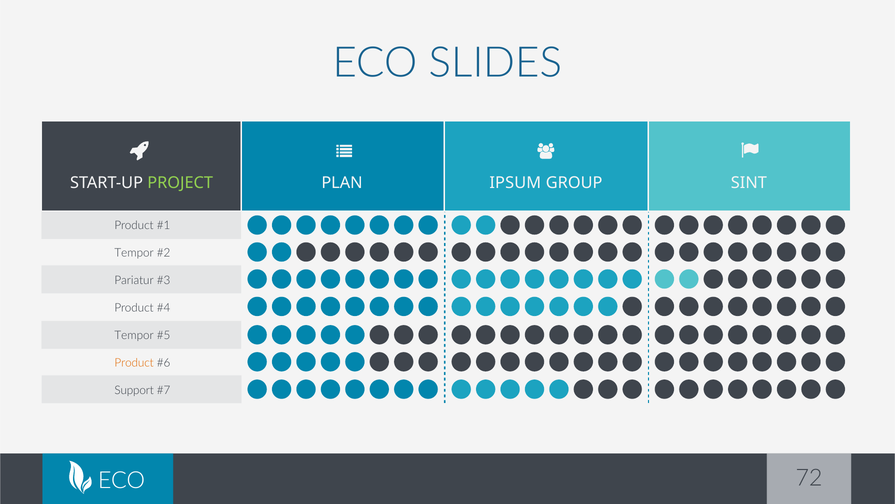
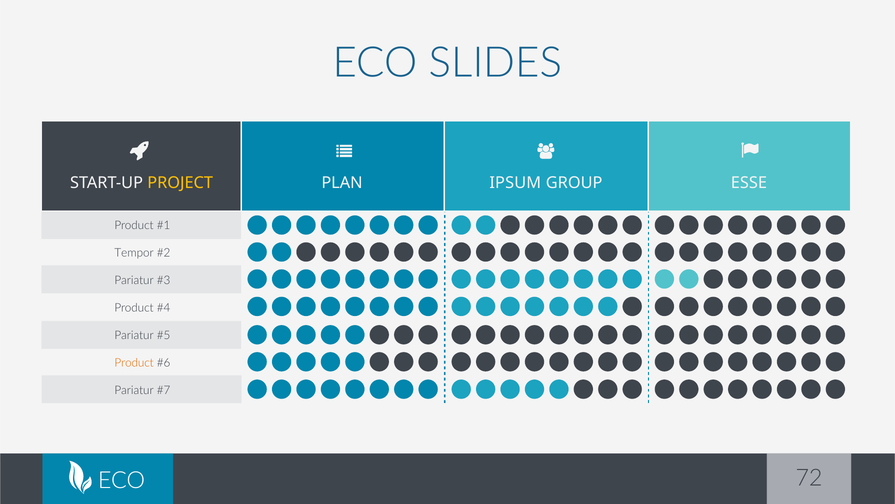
PROJECT colour: light green -> yellow
SINT: SINT -> ESSE
Tempor at (134, 335): Tempor -> Pariatur
Support at (134, 390): Support -> Pariatur
